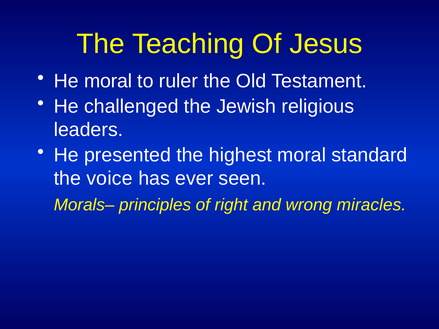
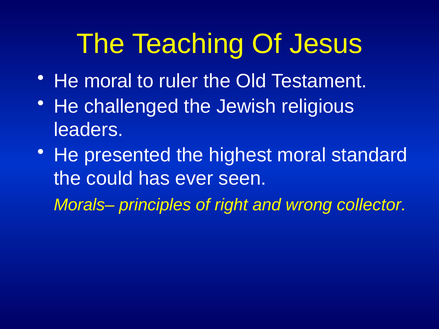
voice: voice -> could
miracles: miracles -> collector
